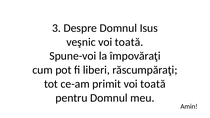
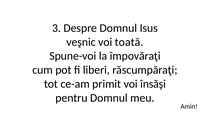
primit voi toată: toată -> însăşi
